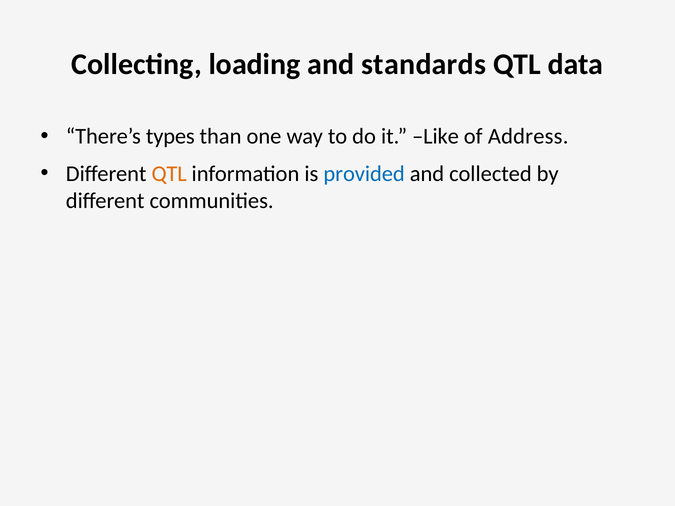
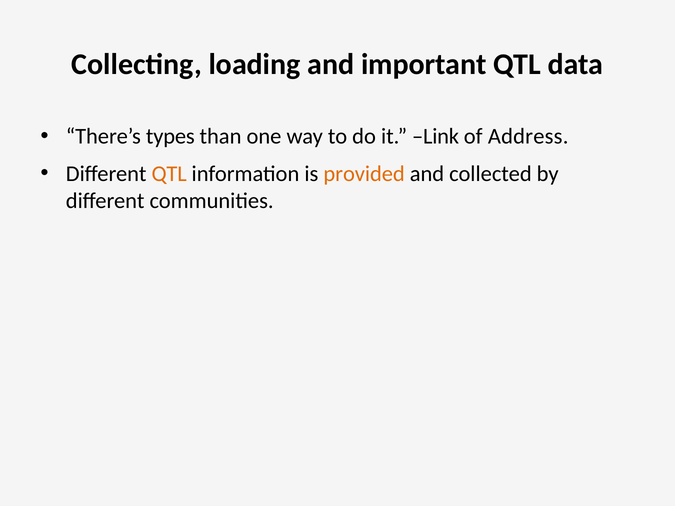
standards: standards -> important
Like: Like -> Link
provided colour: blue -> orange
